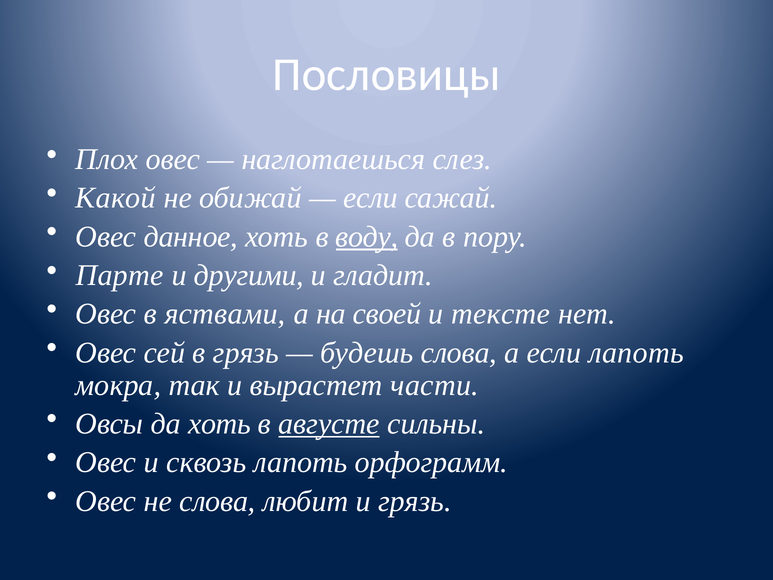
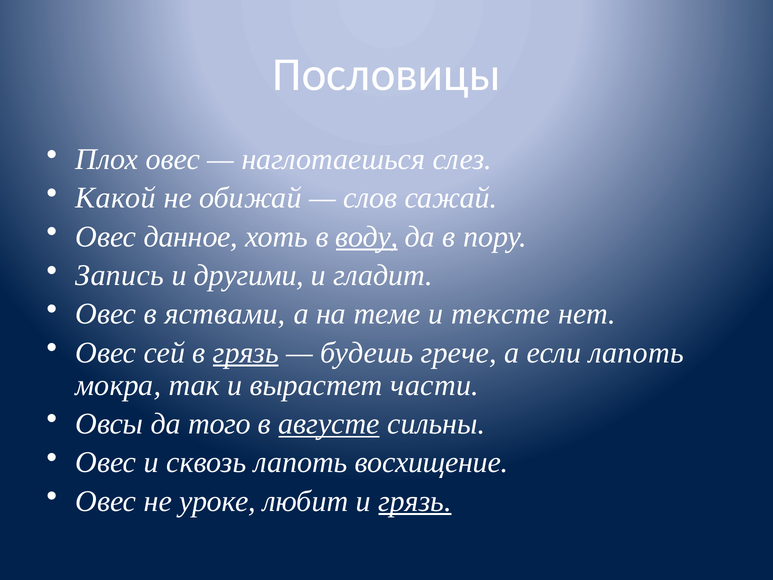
если at (370, 198): если -> слов
Парте: Парте -> Запись
своей: своей -> теме
грязь at (246, 353) underline: none -> present
будешь слова: слова -> грече
да хоть: хоть -> того
орфограмм: орфограмм -> восхищение
не слова: слова -> уроке
грязь at (415, 501) underline: none -> present
